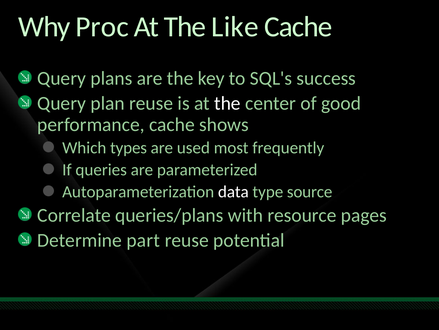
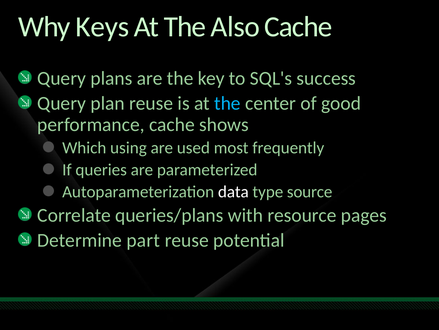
Proc: Proc -> Keys
Like: Like -> Also
the at (227, 103) colour: white -> light blue
types: types -> using
